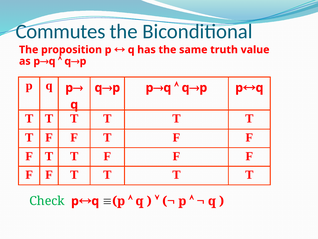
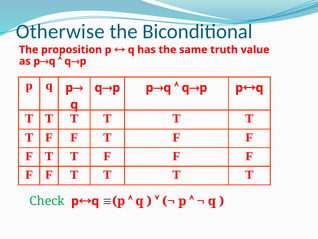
Commutes: Commutes -> Otherwise
